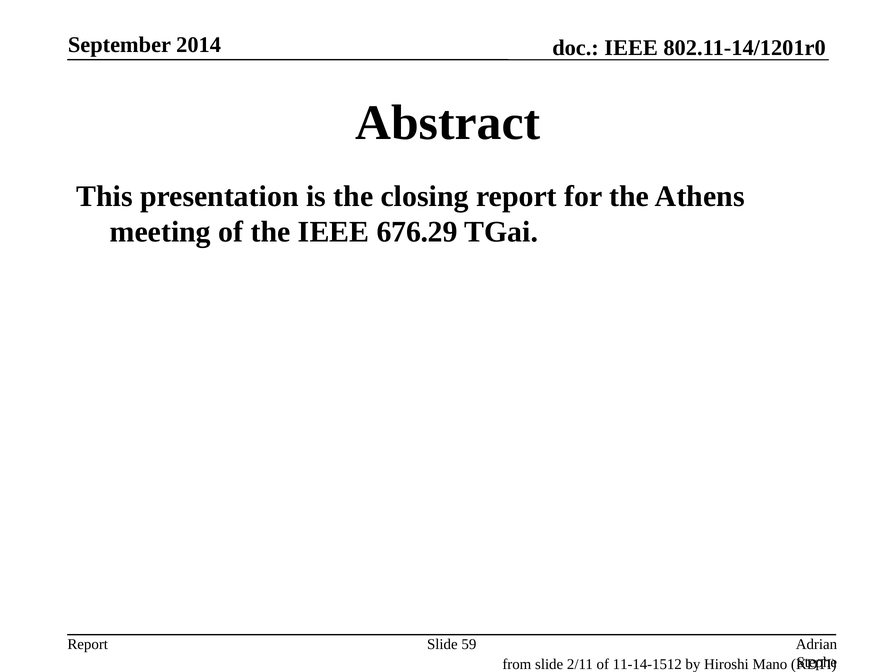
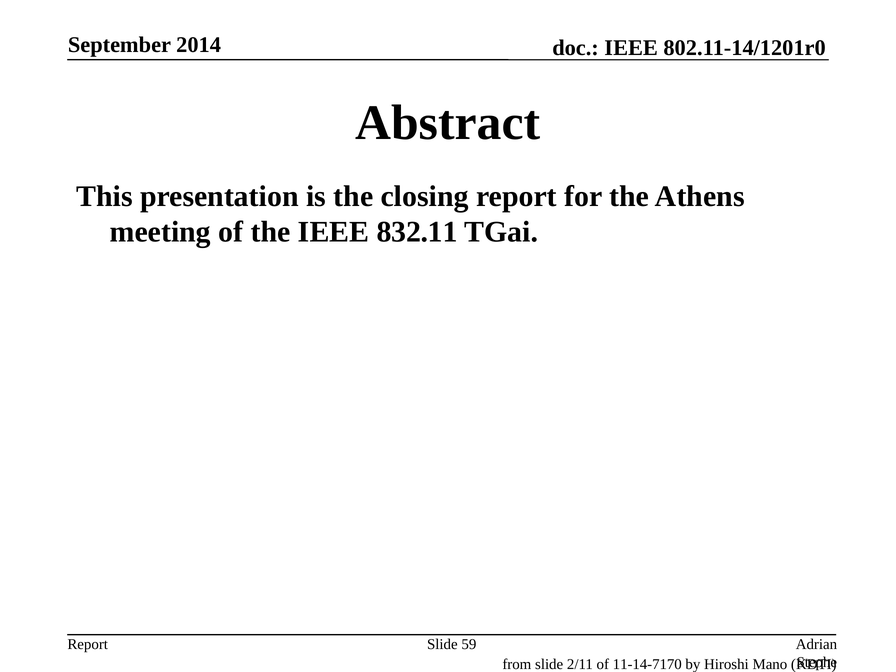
676.29: 676.29 -> 832.11
11-14-1512: 11-14-1512 -> 11-14-7170
